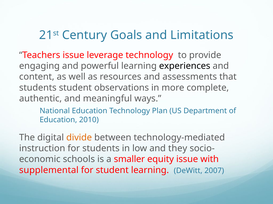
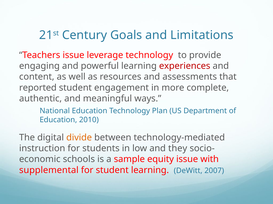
experiences colour: black -> red
students at (38, 88): students -> reported
observations: observations -> engagement
smaller: smaller -> sample
